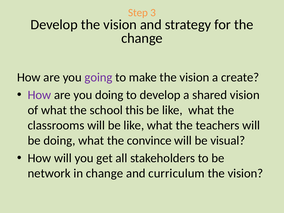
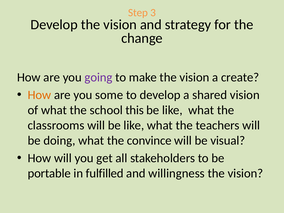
How at (39, 95) colour: purple -> orange
you doing: doing -> some
network: network -> portable
in change: change -> fulfilled
curriculum: curriculum -> willingness
